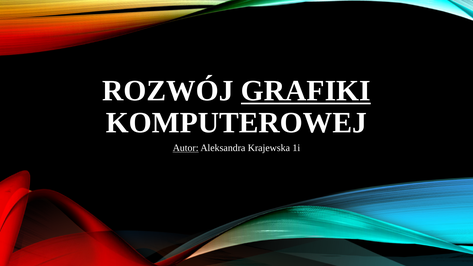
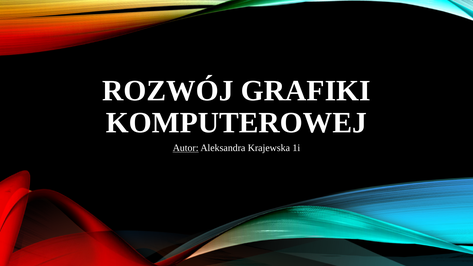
GRAFIKI underline: present -> none
